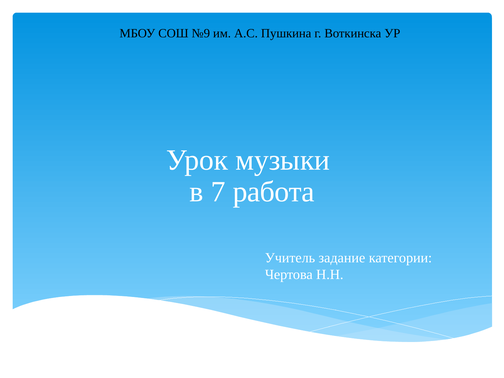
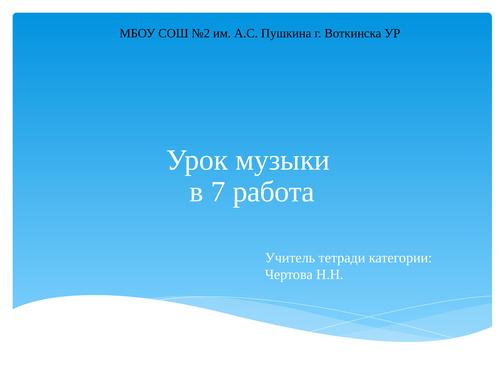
№9: №9 -> №2
задание: задание -> тетради
